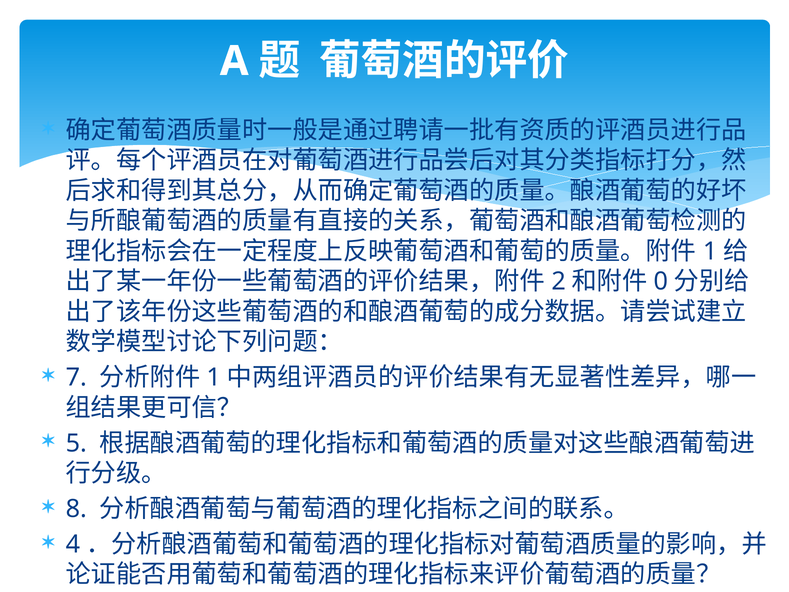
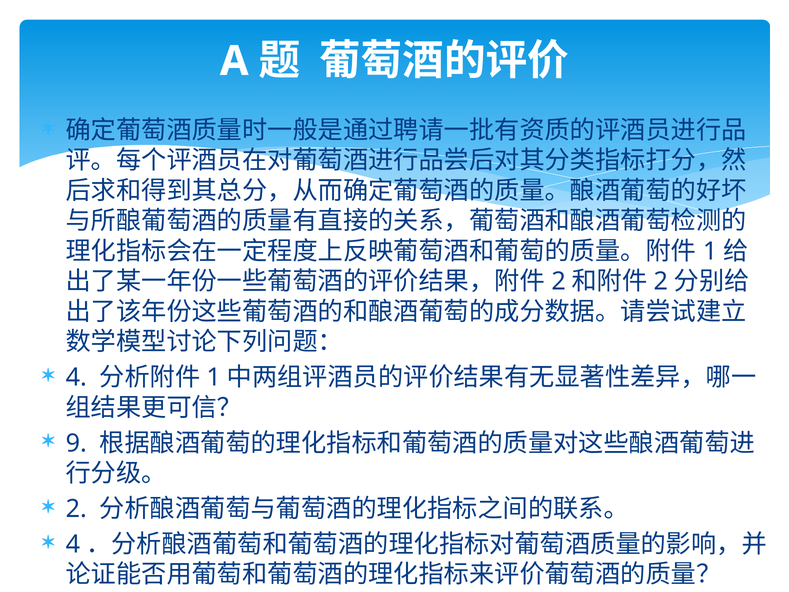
0 at (661, 281): 0 -> 2
7 at (76, 377): 7 -> 4
5: 5 -> 9
8 at (76, 509): 8 -> 2
